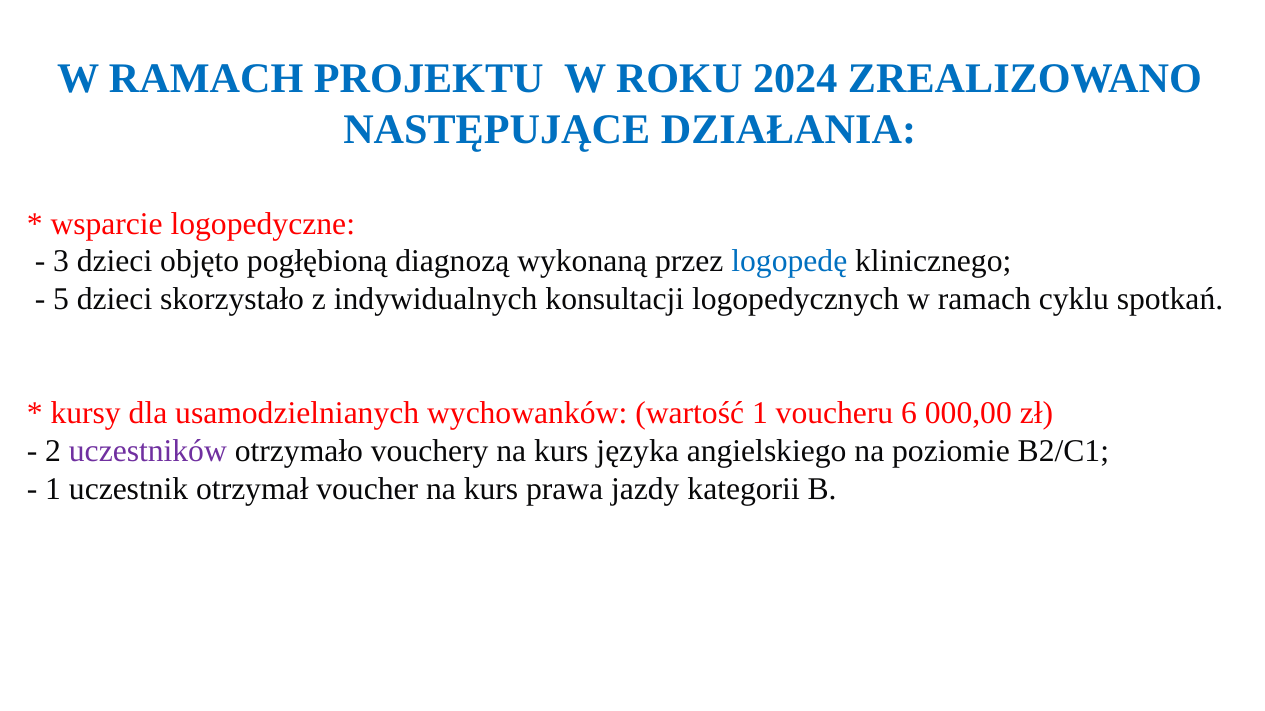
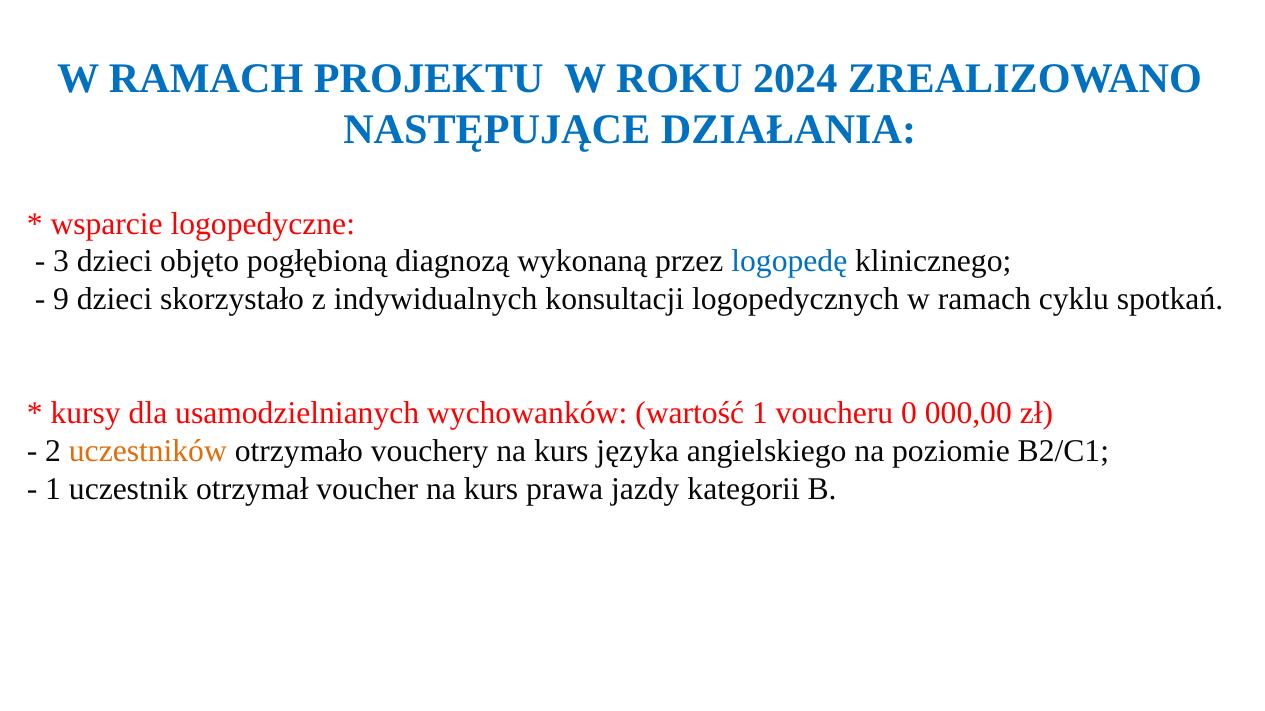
5: 5 -> 9
6: 6 -> 0
uczestników colour: purple -> orange
